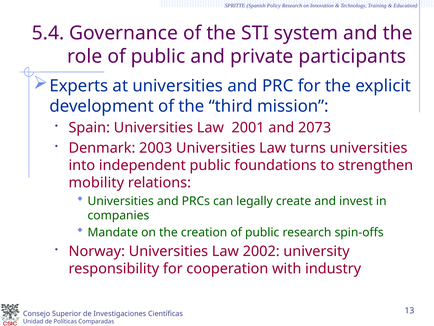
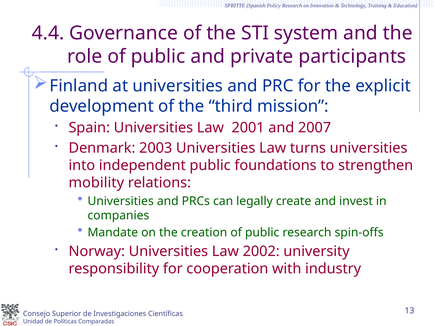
5.4: 5.4 -> 4.4
Experts: Experts -> Finland
2073: 2073 -> 2007
